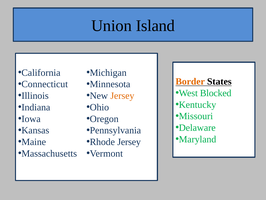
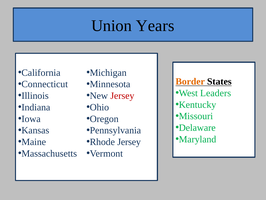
Island: Island -> Years
Blocked: Blocked -> Leaders
Jersey at (122, 96) colour: orange -> red
